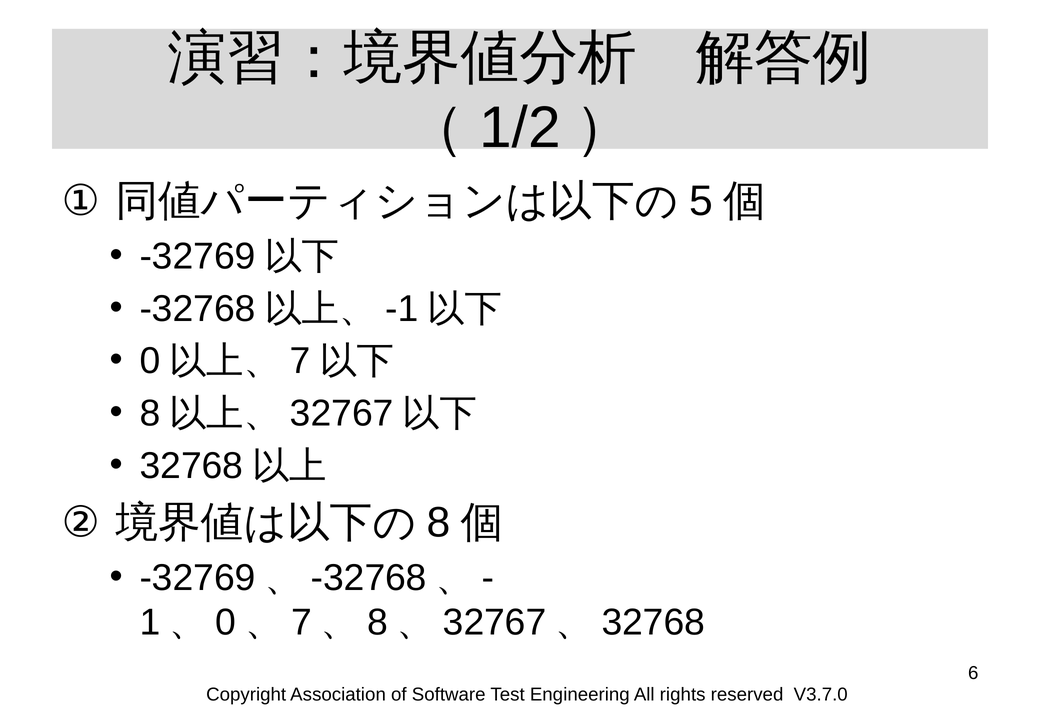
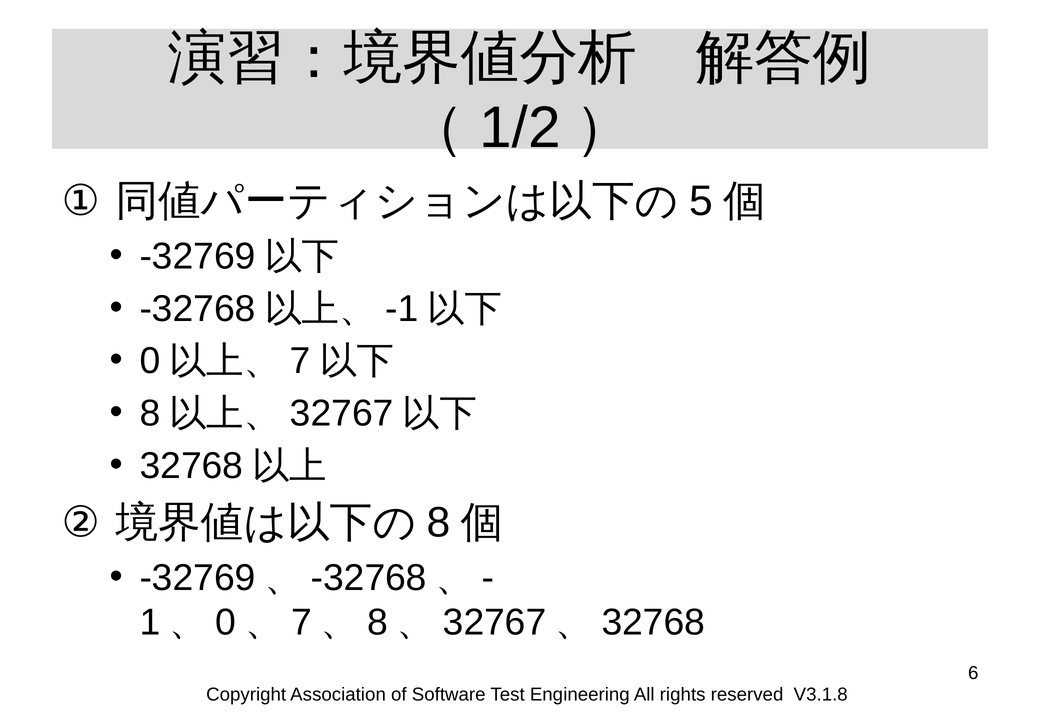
V3.7.0: V3.7.0 -> V3.1.8
